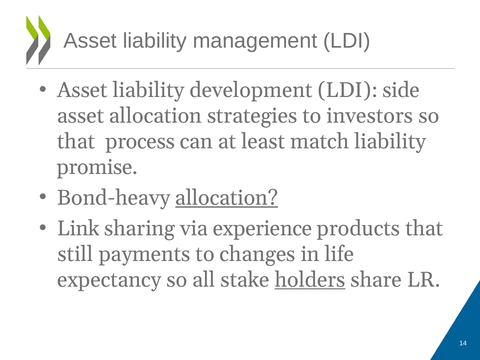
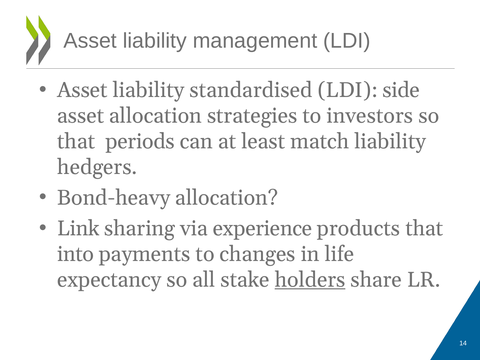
development: development -> standardised
process: process -> periods
promise: promise -> hedgers
allocation at (227, 198) underline: present -> none
still: still -> into
